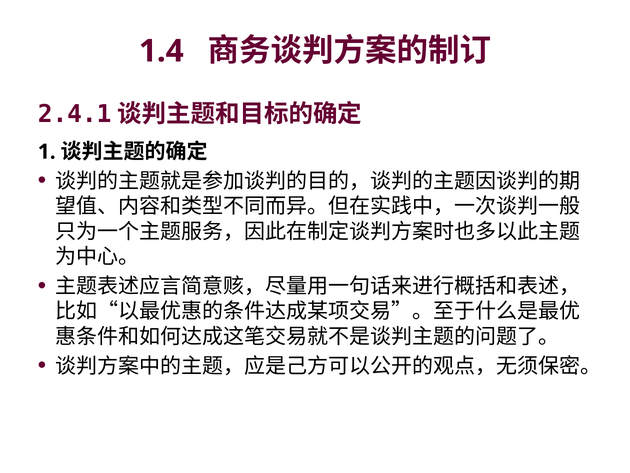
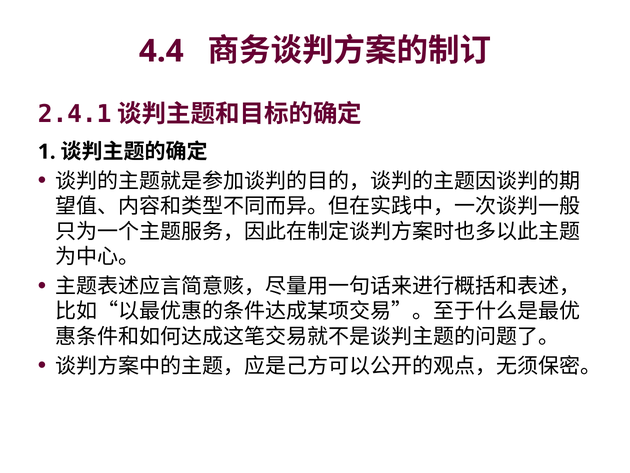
1.4: 1.4 -> 4.4
